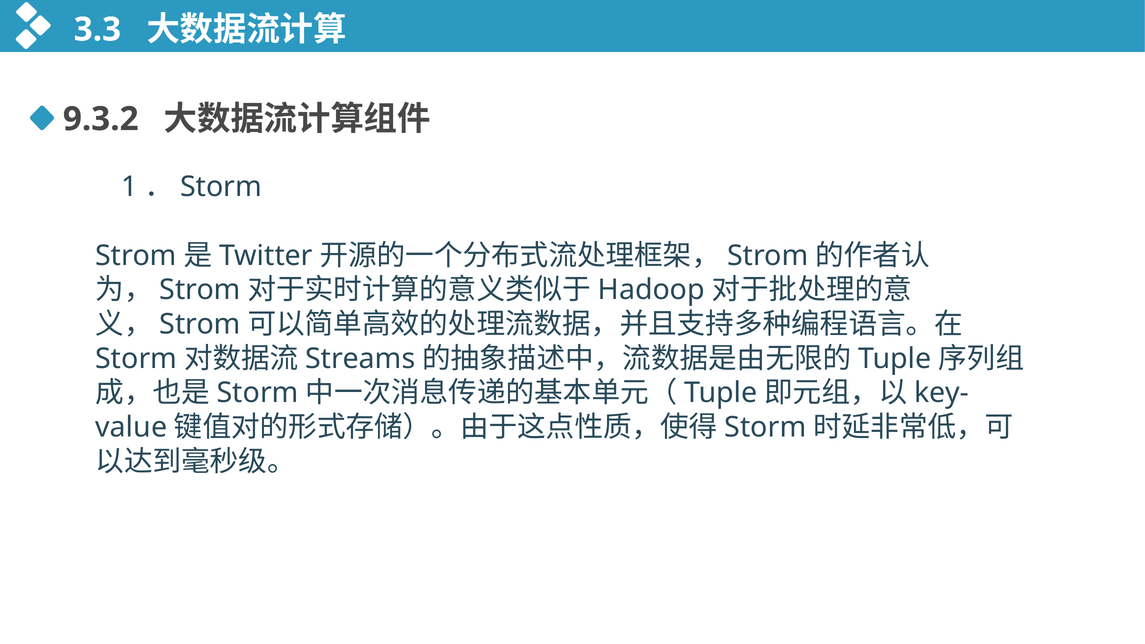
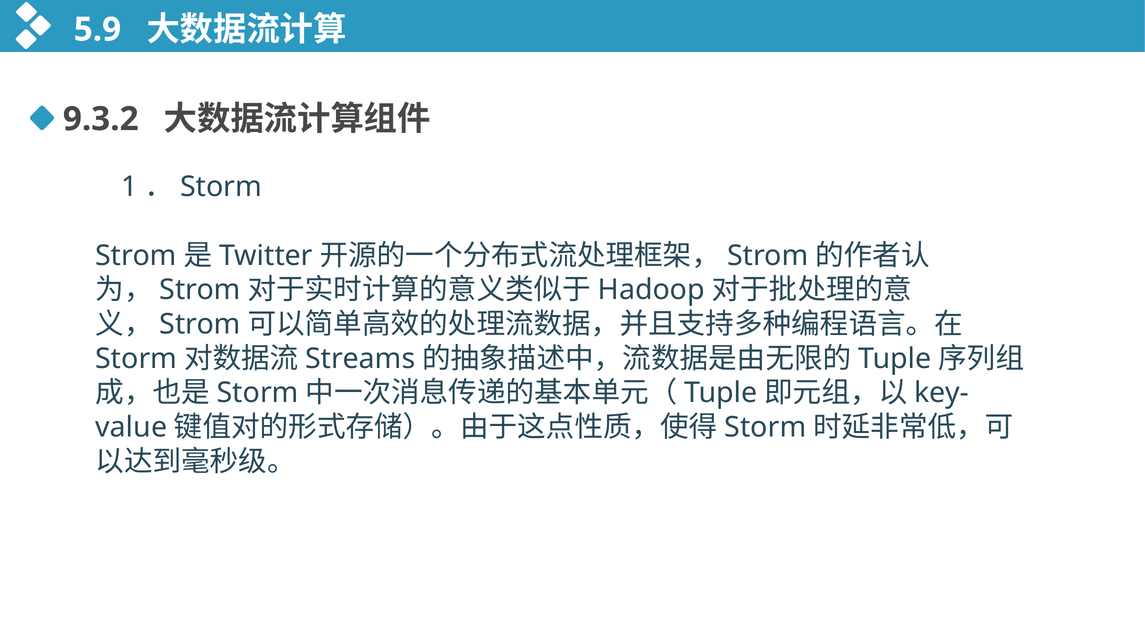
3.3: 3.3 -> 5.9
